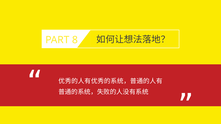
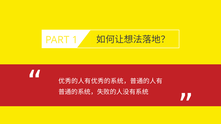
8: 8 -> 1
